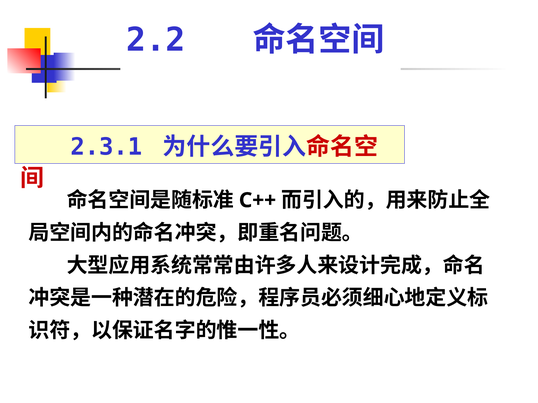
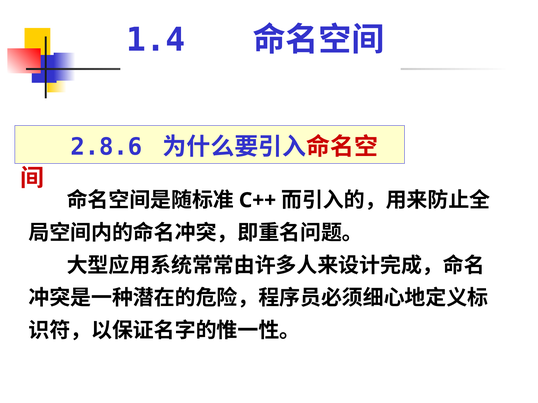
2.2: 2.2 -> 1.4
2.3.1: 2.3.1 -> 2.8.6
